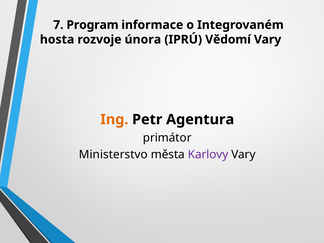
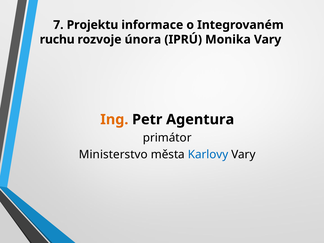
Program: Program -> Projektu
hosta: hosta -> ruchu
Vědomí: Vědomí -> Monika
Karlovy colour: purple -> blue
